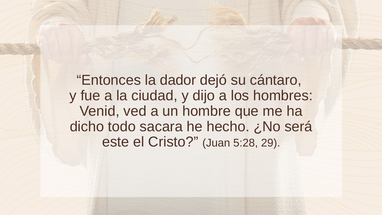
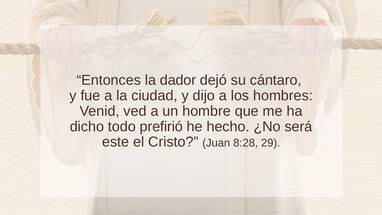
sacara: sacara -> prefirió
5:28: 5:28 -> 8:28
